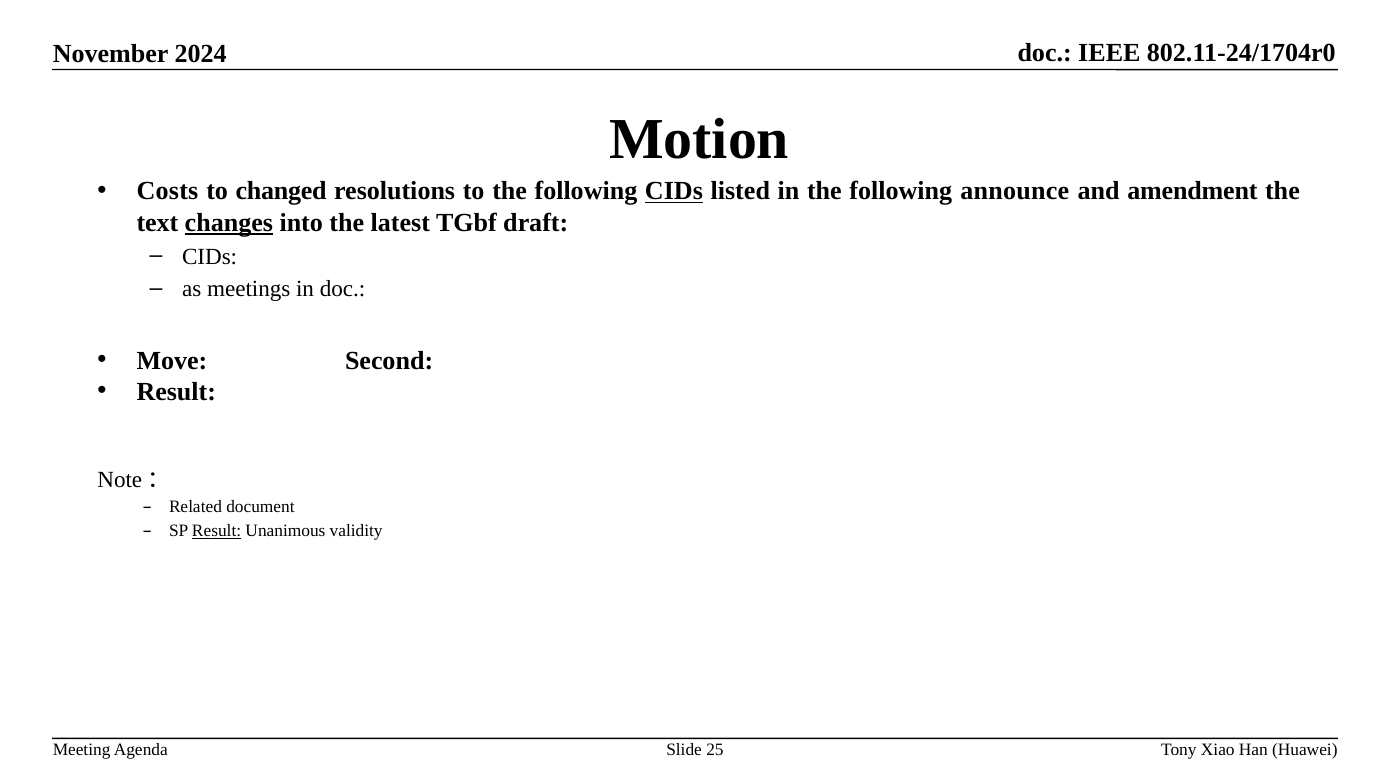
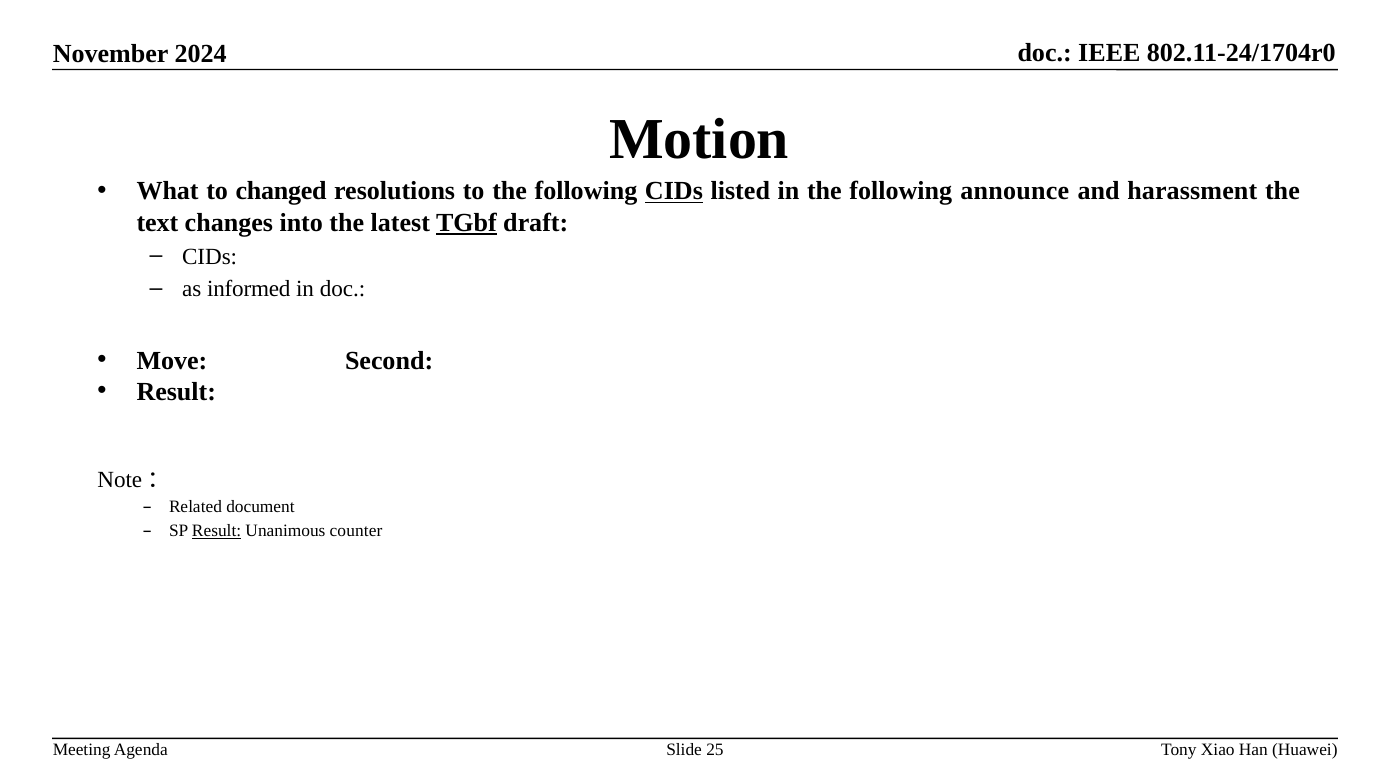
Costs: Costs -> What
amendment: amendment -> harassment
changes underline: present -> none
TGbf underline: none -> present
meetings: meetings -> informed
validity: validity -> counter
